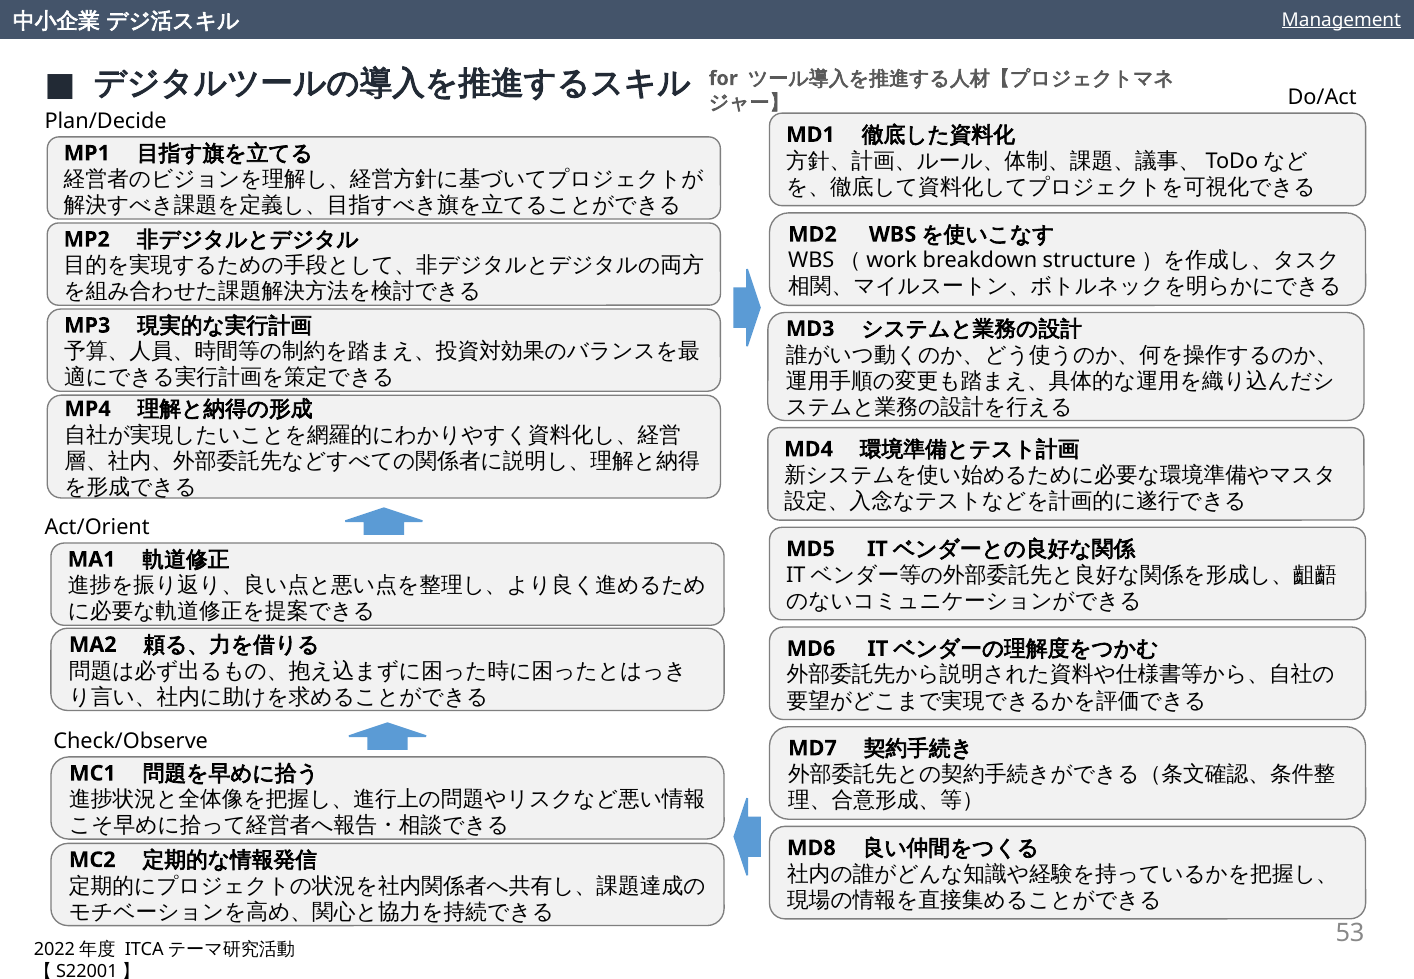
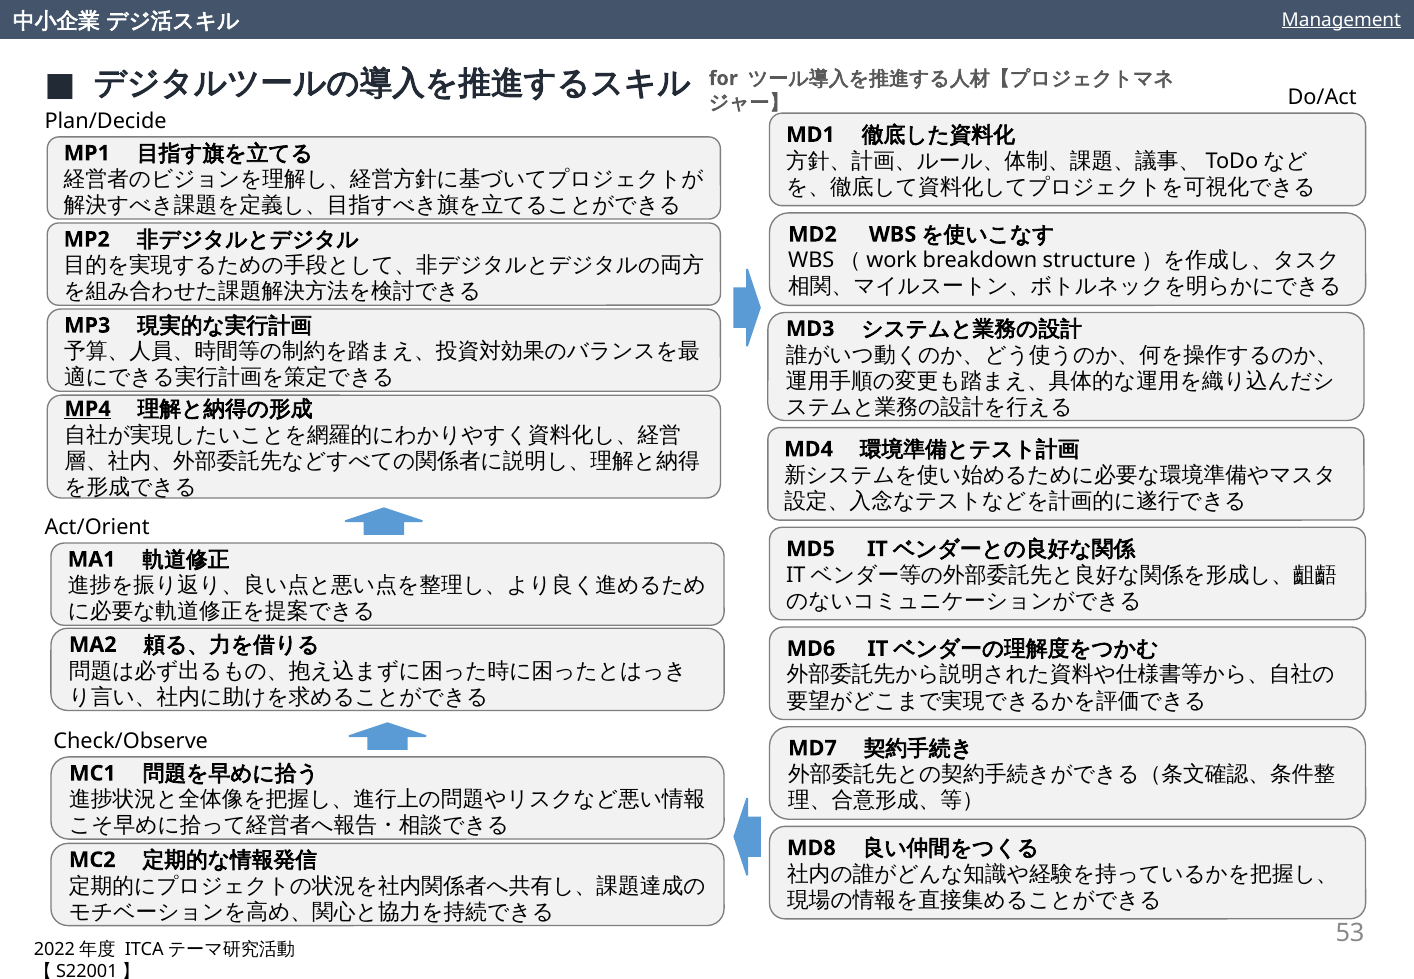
MP4 underline: none -> present
